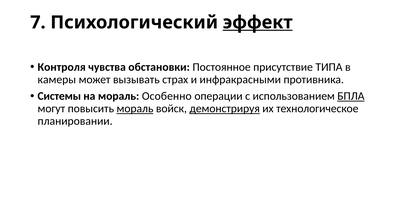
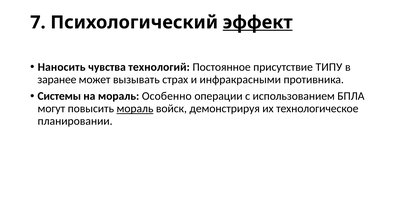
Контроля: Контроля -> Наносить
обстановки: обстановки -> технологий
ТИПА: ТИПА -> ТИПУ
камеры: камеры -> заранее
БПЛА underline: present -> none
демонстрируя underline: present -> none
